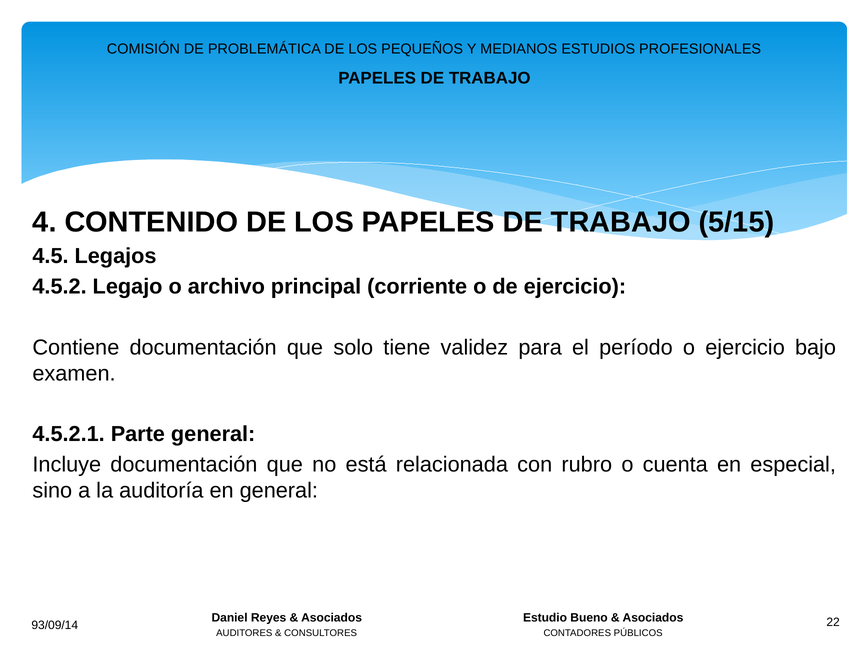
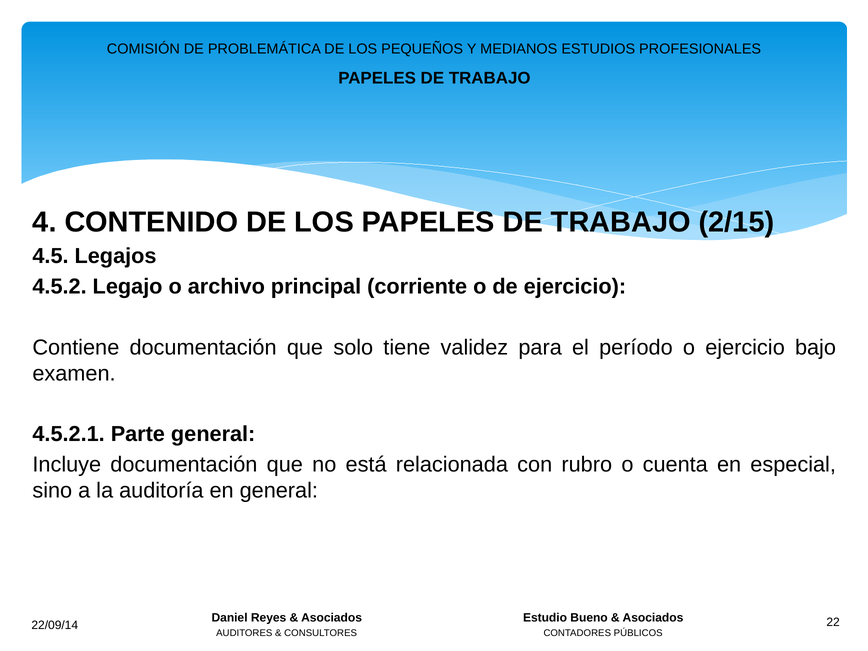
5/15: 5/15 -> 2/15
93/09/14: 93/09/14 -> 22/09/14
